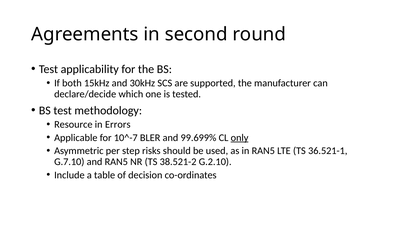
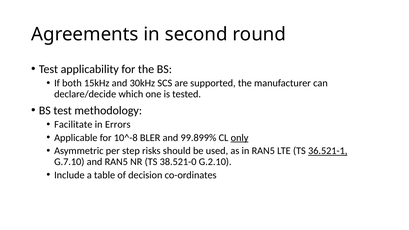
Resource: Resource -> Facilitate
10^-7: 10^-7 -> 10^-8
99.699%: 99.699% -> 99.899%
36.521-1 underline: none -> present
38.521-2: 38.521-2 -> 38.521-0
